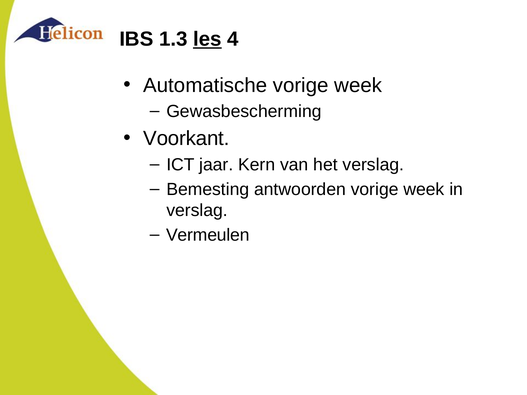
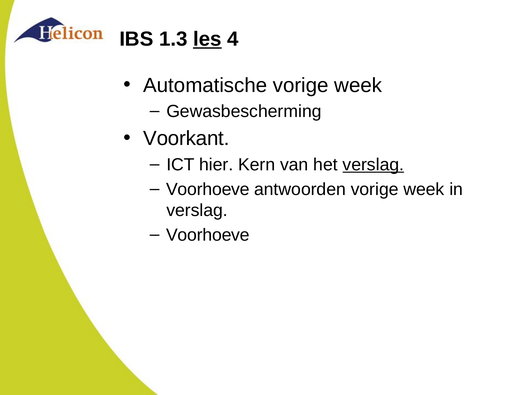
jaar: jaar -> hier
verslag at (373, 165) underline: none -> present
Bemesting at (208, 189): Bemesting -> Voorhoeve
Vermeulen at (208, 235): Vermeulen -> Voorhoeve
